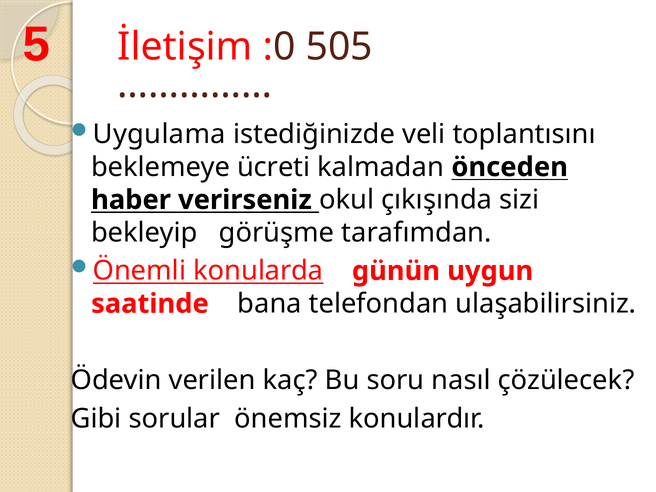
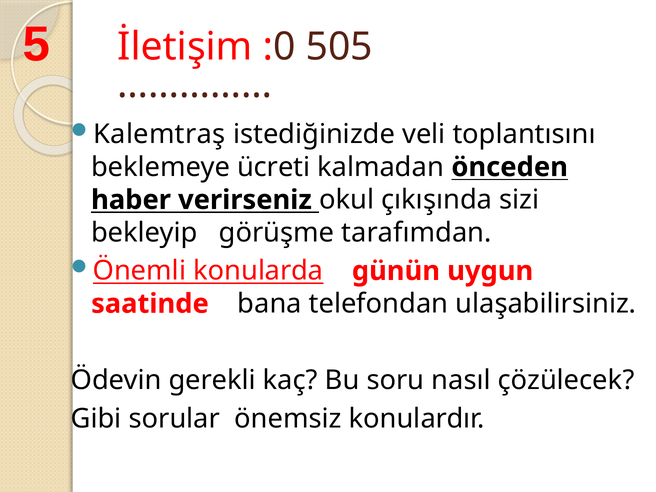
Uygulama: Uygulama -> Kalemtraş
verilen: verilen -> gerekli
